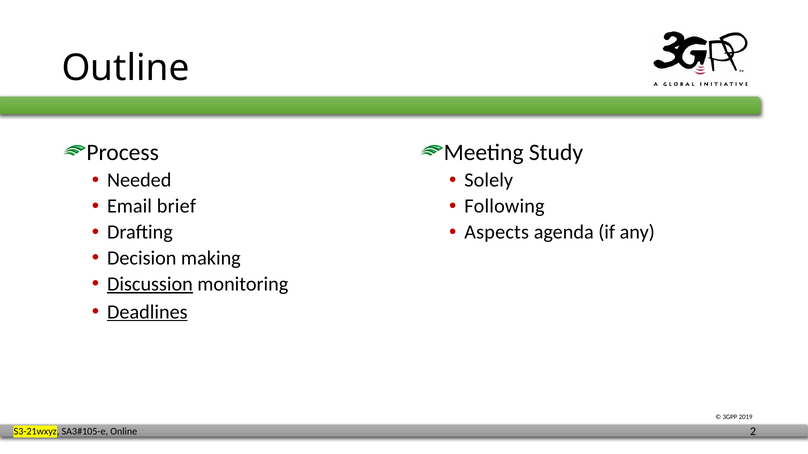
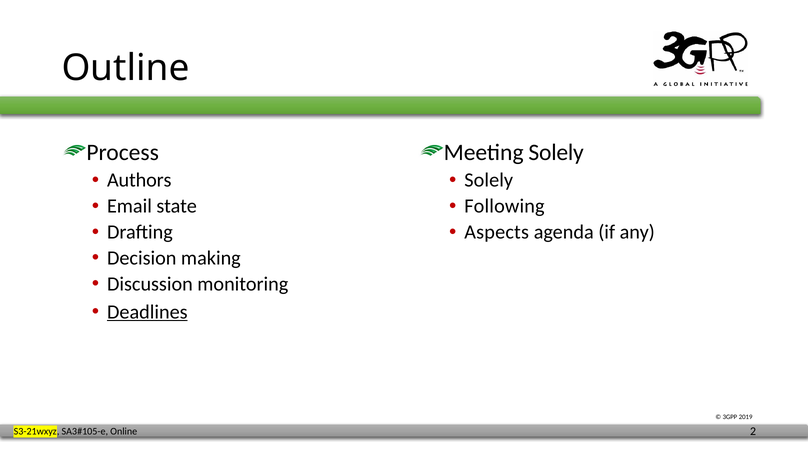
Meeting Study: Study -> Solely
Needed: Needed -> Authors
brief: brief -> state
Discussion underline: present -> none
